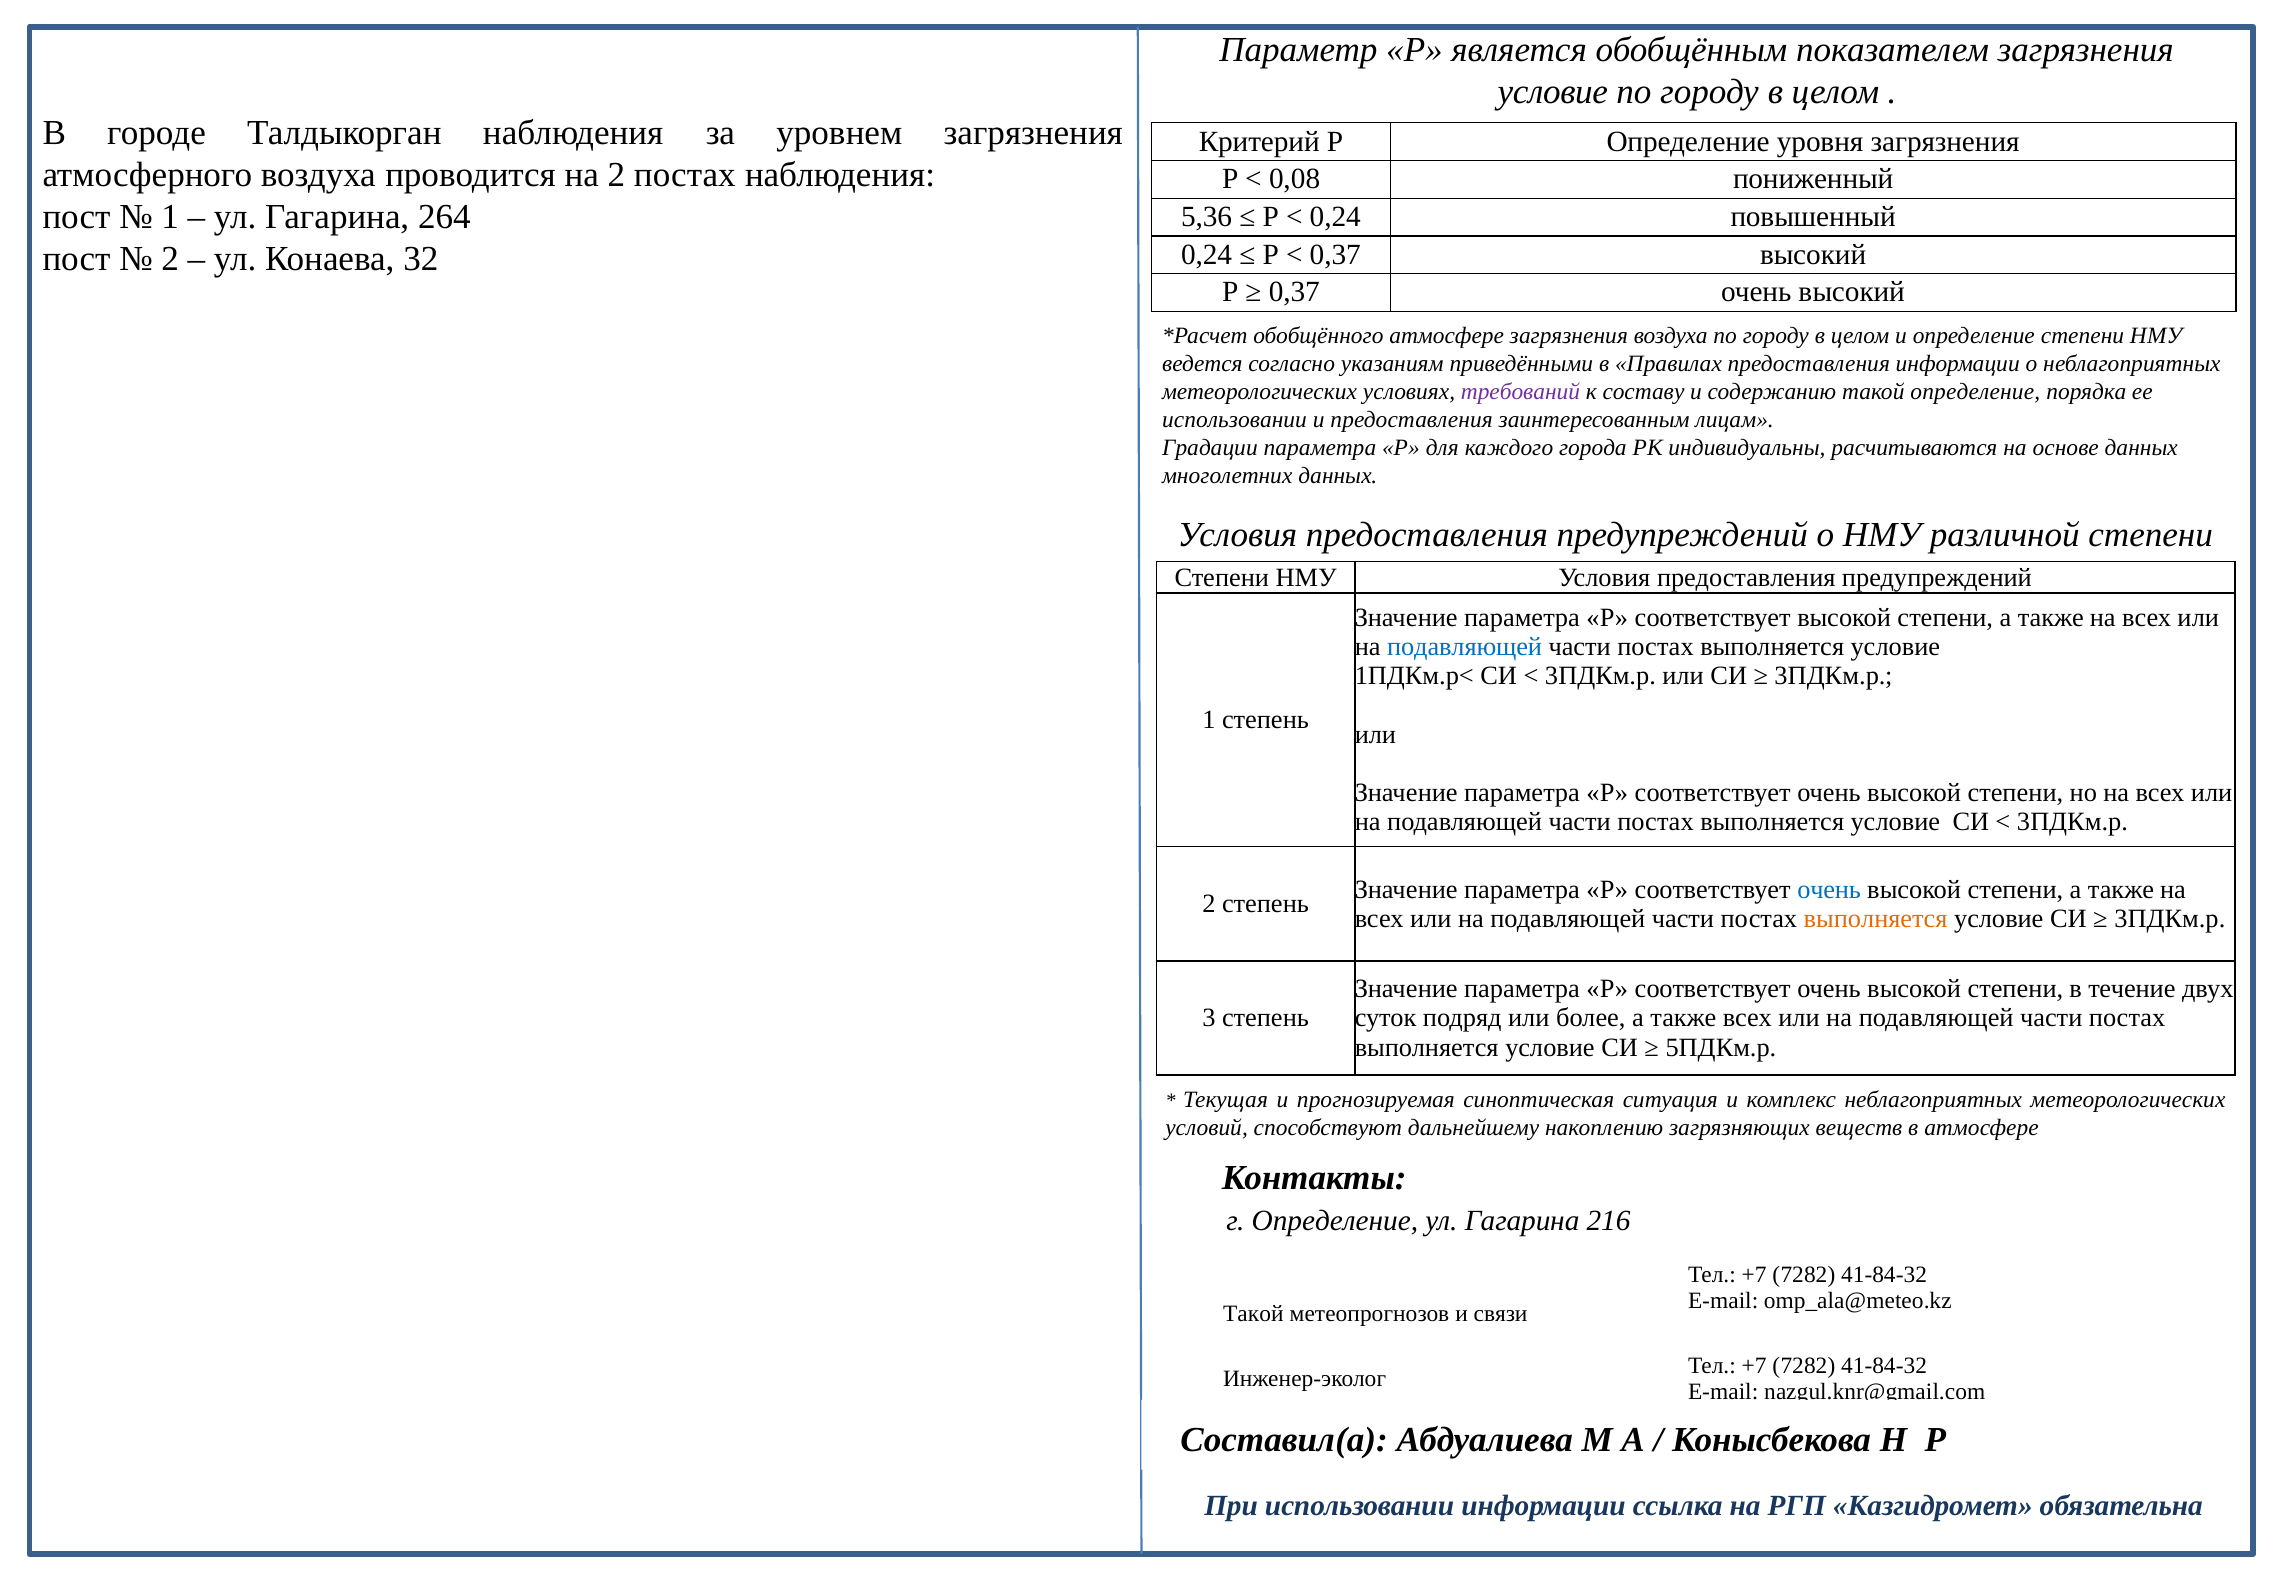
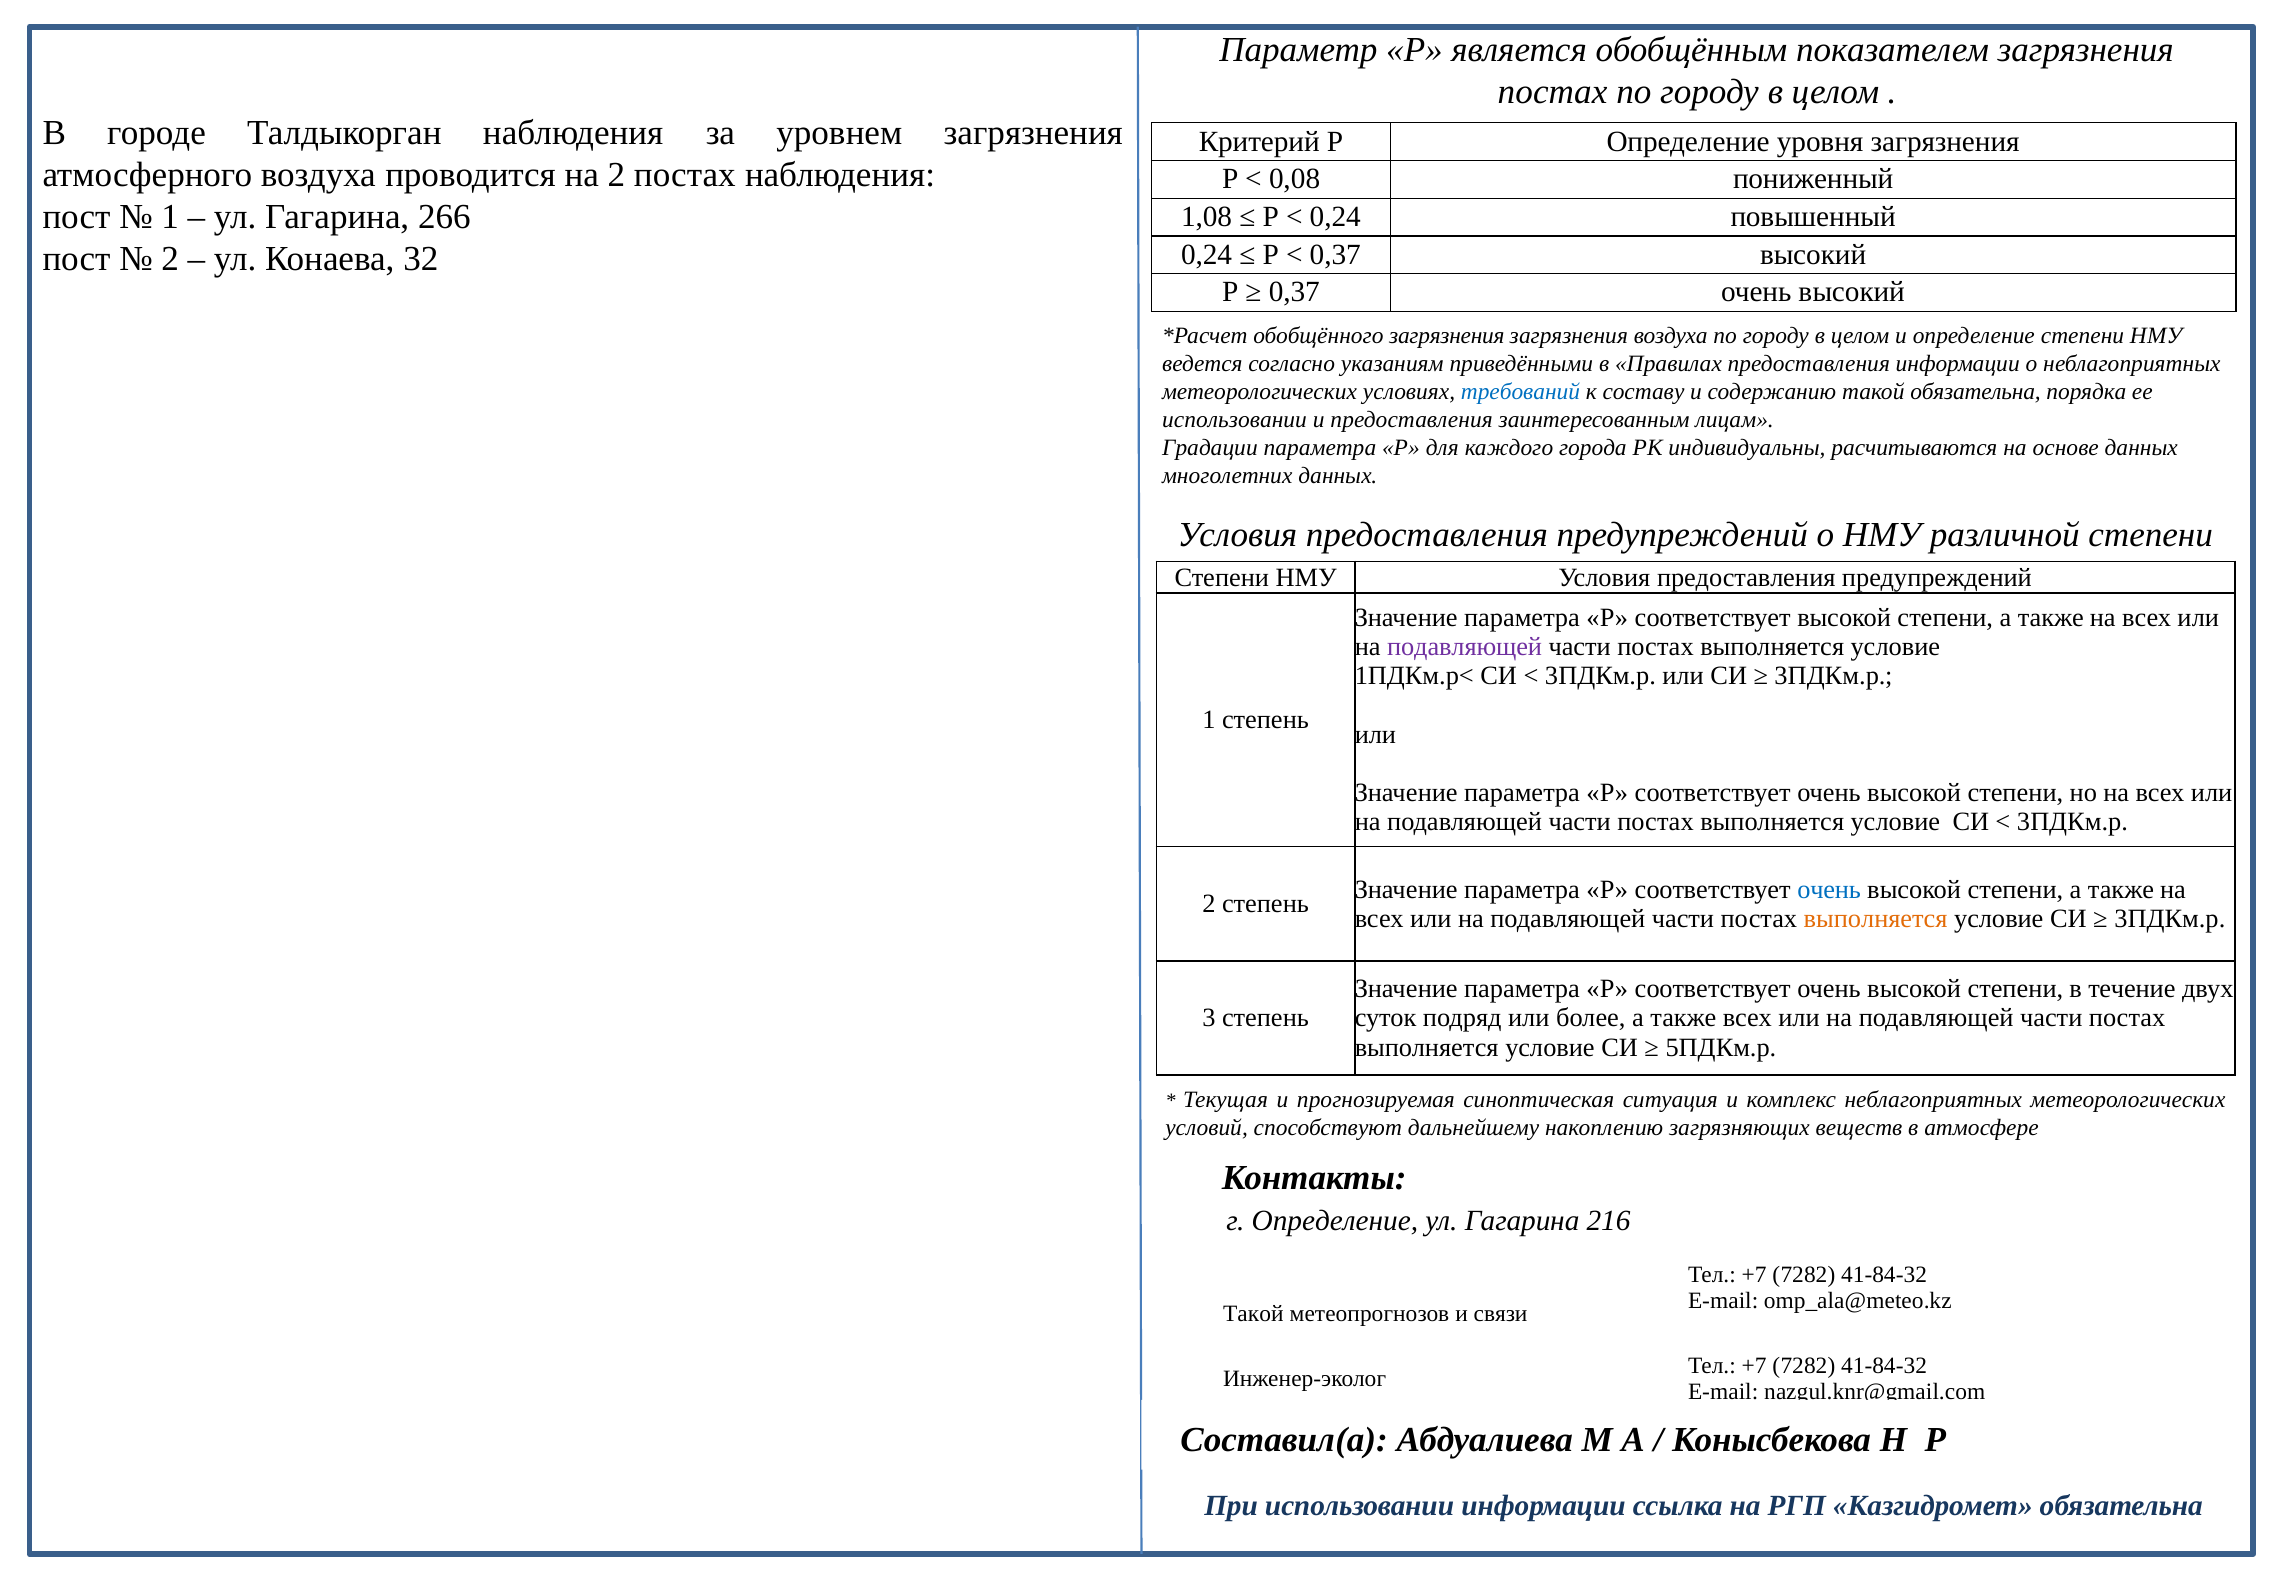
условие at (1553, 92): условие -> постах
264: 264 -> 266
5,36: 5,36 -> 1,08
обобщённого атмосфере: атмосфере -> загрязнения
требований colour: purple -> blue
такой определение: определение -> обязательна
подавляющей at (1465, 647) colour: blue -> purple
